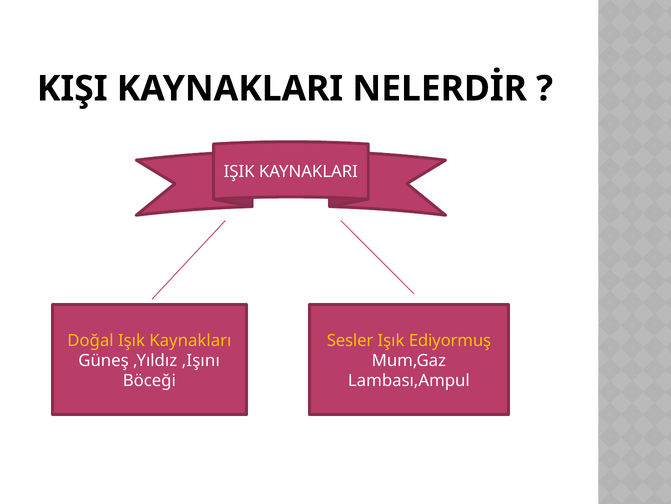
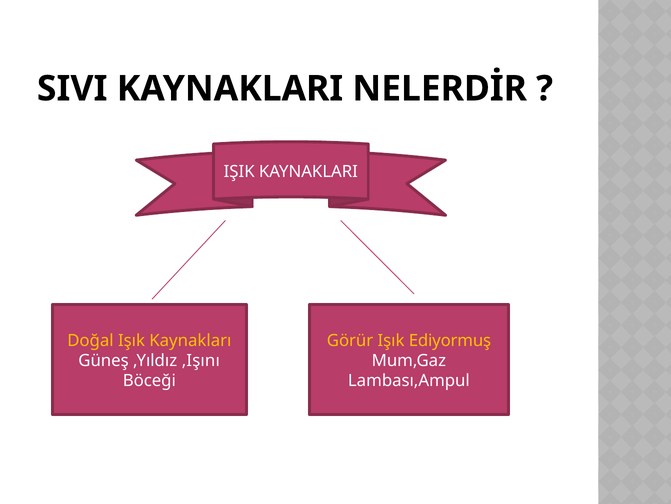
KIŞI: KIŞI -> SIVI
Sesler: Sesler -> Görür
